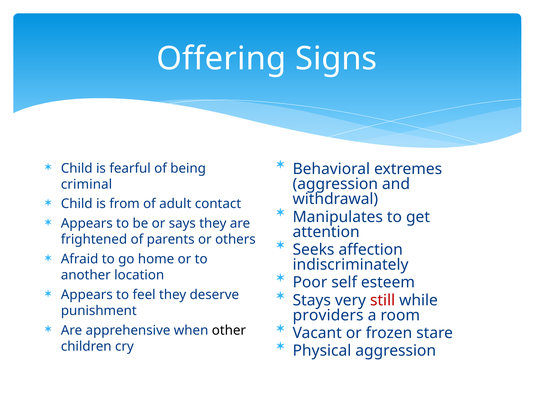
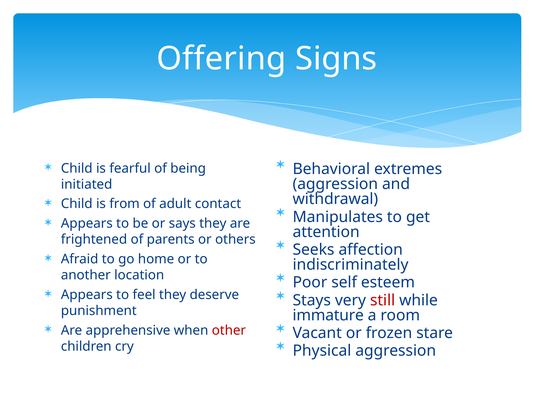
criminal: criminal -> initiated
providers: providers -> immature
other colour: black -> red
